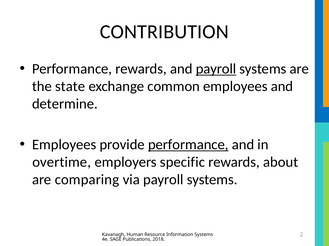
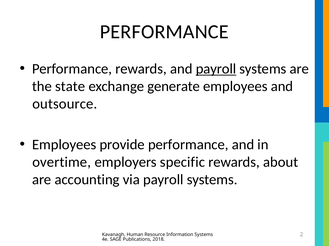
CONTRIBUTION at (164, 32): CONTRIBUTION -> PERFORMANCE
common: common -> generate
determine: determine -> outsource
performance at (188, 145) underline: present -> none
comparing: comparing -> accounting
